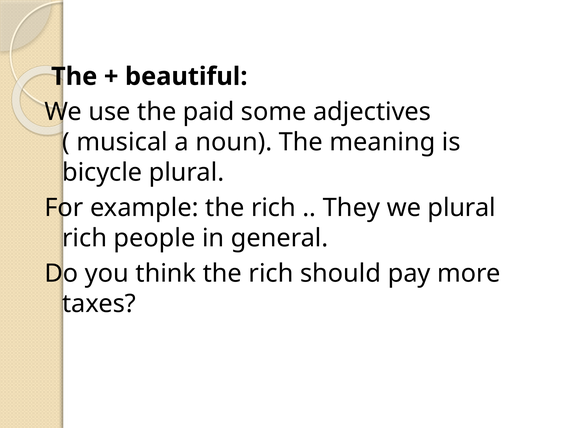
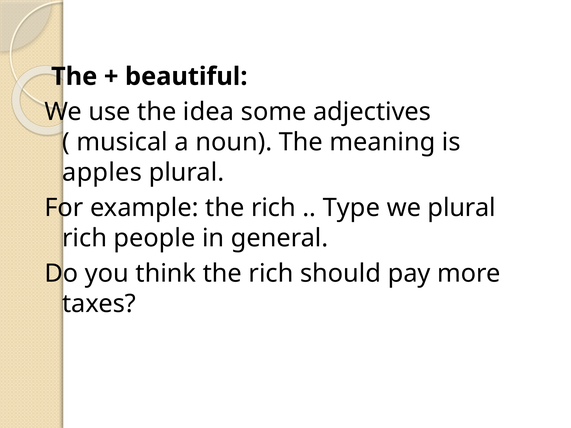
paid: paid -> idea
bicycle: bicycle -> apples
They: They -> Type
